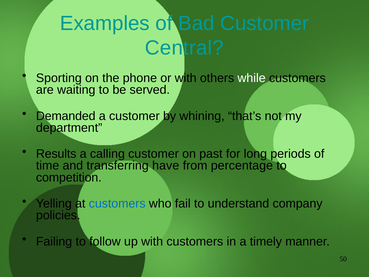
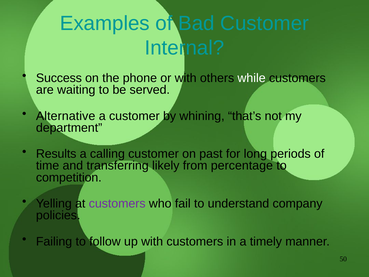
Central: Central -> Internal
Sporting: Sporting -> Success
Demanded: Demanded -> Alternative
have: have -> likely
customers at (117, 203) colour: blue -> purple
